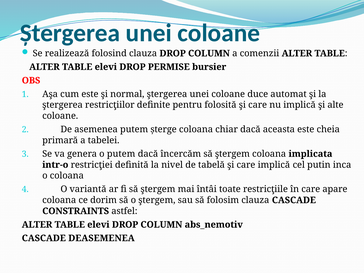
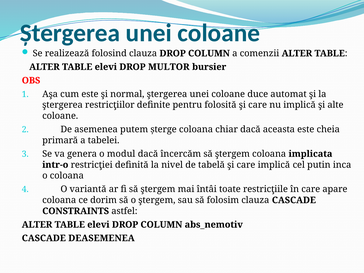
PERMISE: PERMISE -> MULTOR
o putem: putem -> modul
